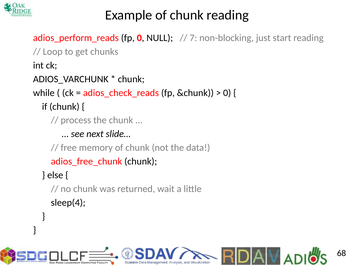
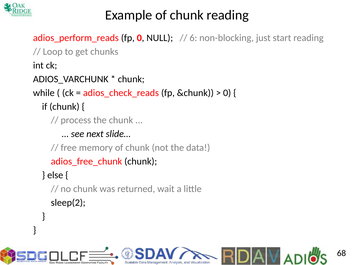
7: 7 -> 6
sleep(4: sleep(4 -> sleep(2
